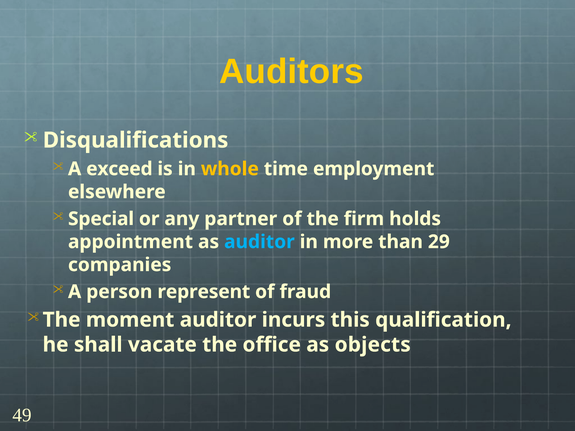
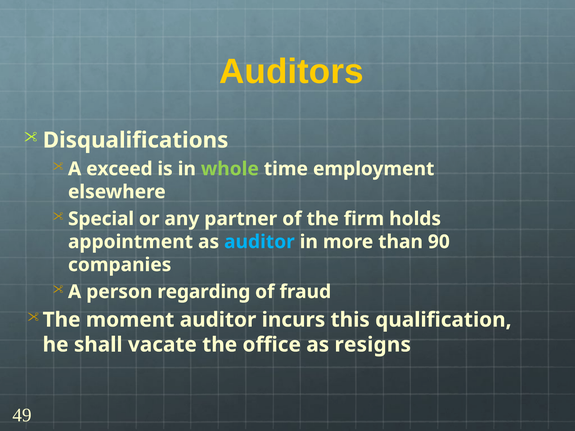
whole colour: yellow -> light green
29: 29 -> 90
represent: represent -> regarding
objects: objects -> resigns
